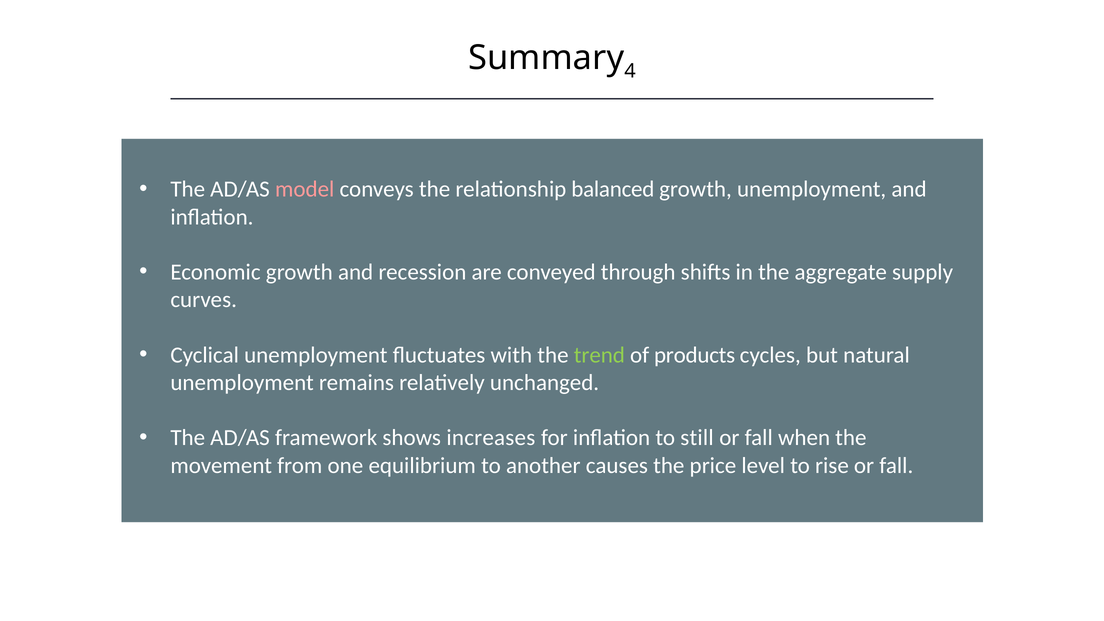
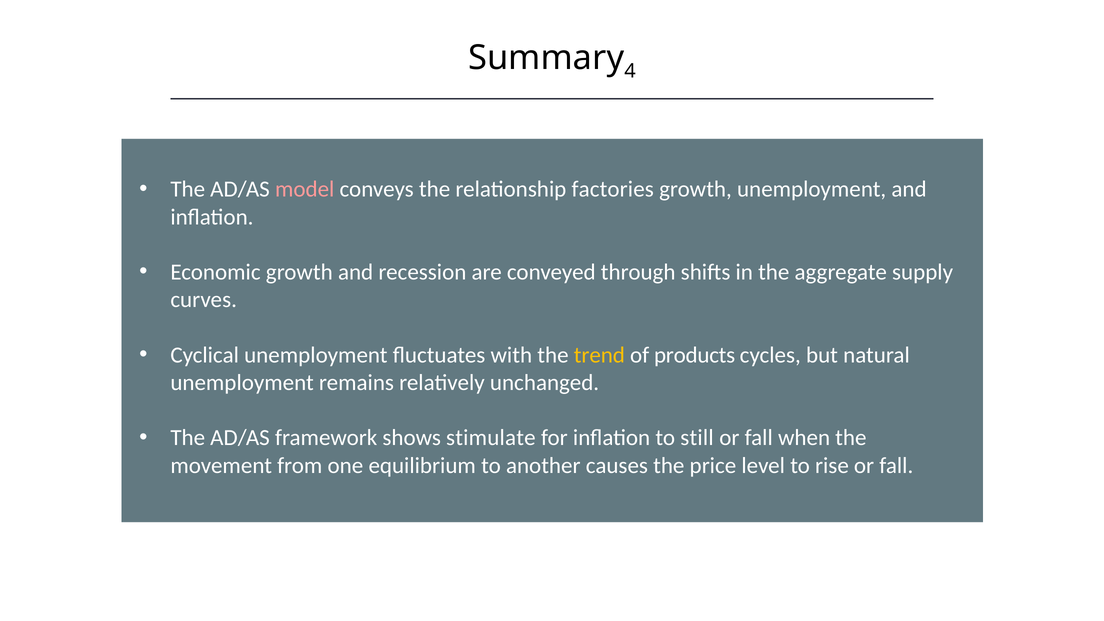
balanced: balanced -> factories
trend colour: light green -> yellow
increases: increases -> stimulate
